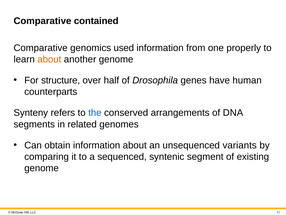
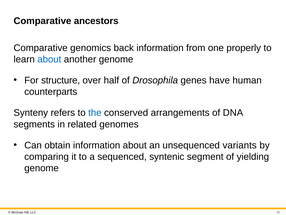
contained: contained -> ancestors
used: used -> back
about at (49, 59) colour: orange -> blue
existing: existing -> yielding
